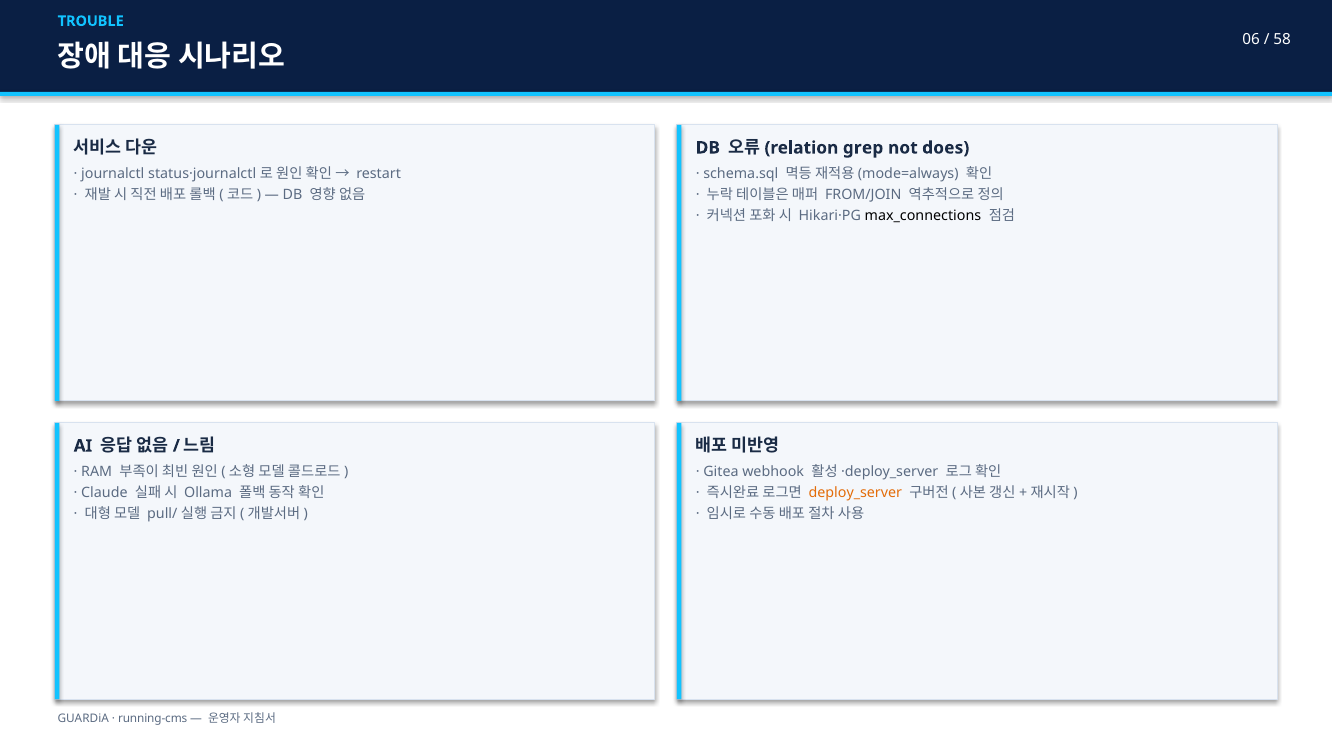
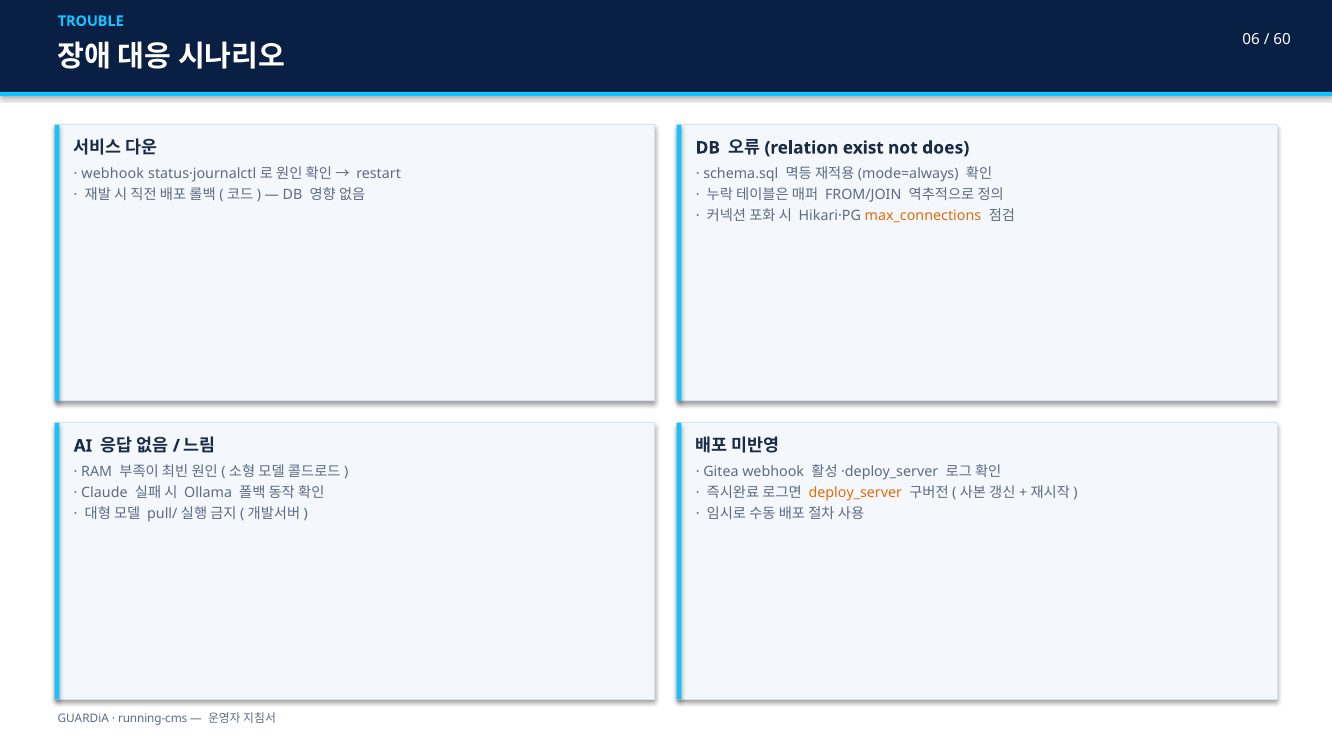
58: 58 -> 60
grep: grep -> exist
journalctl at (113, 174): journalctl -> webhook
max_connections colour: black -> orange
